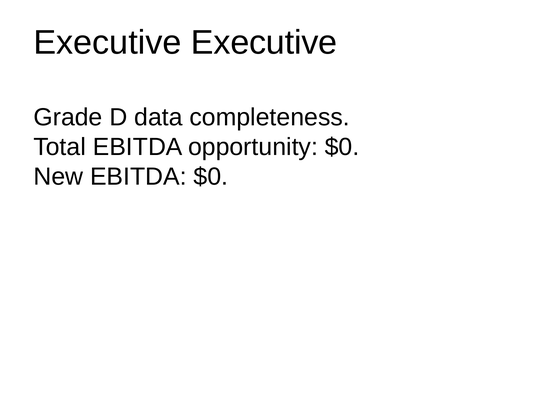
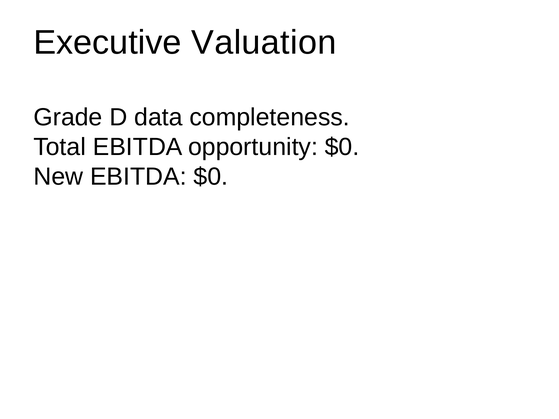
Executive Executive: Executive -> Valuation
